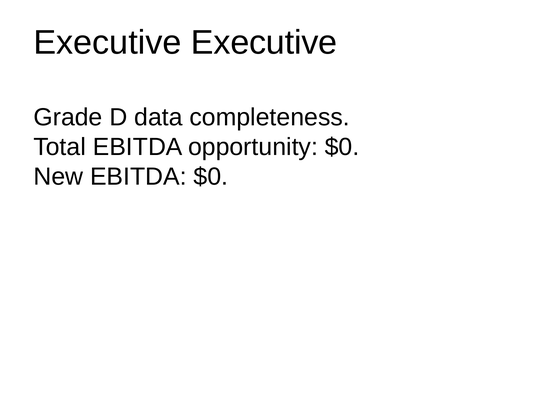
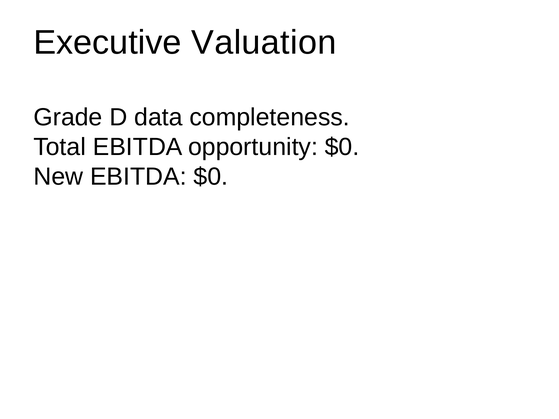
Executive Executive: Executive -> Valuation
